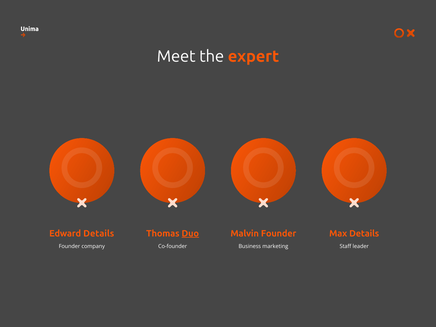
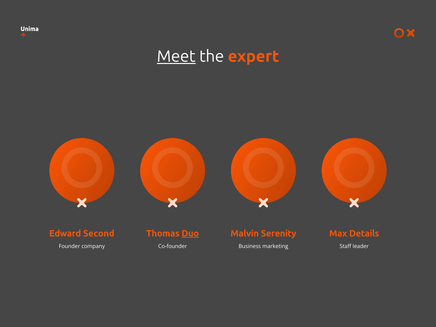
Meet underline: none -> present
Edward Details: Details -> Second
Malvin Founder: Founder -> Serenity
